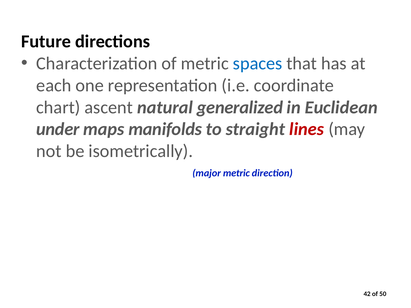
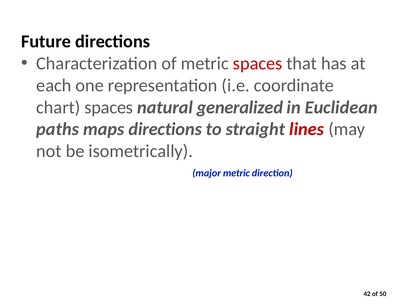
spaces at (258, 64) colour: blue -> red
chart ascent: ascent -> spaces
under: under -> paths
maps manifolds: manifolds -> directions
